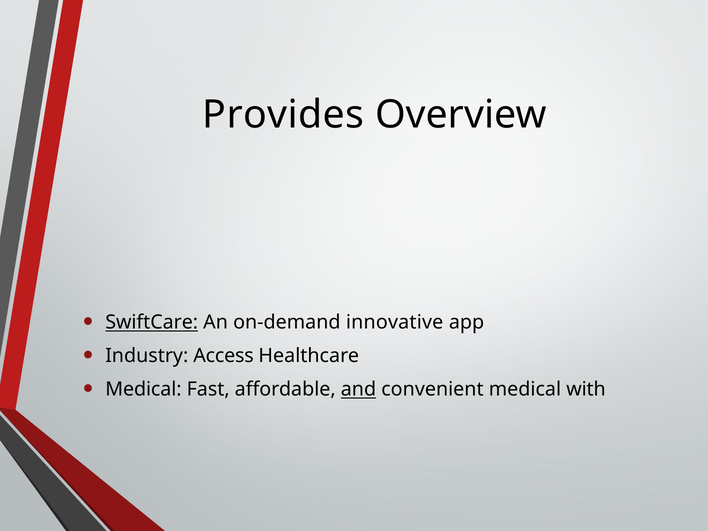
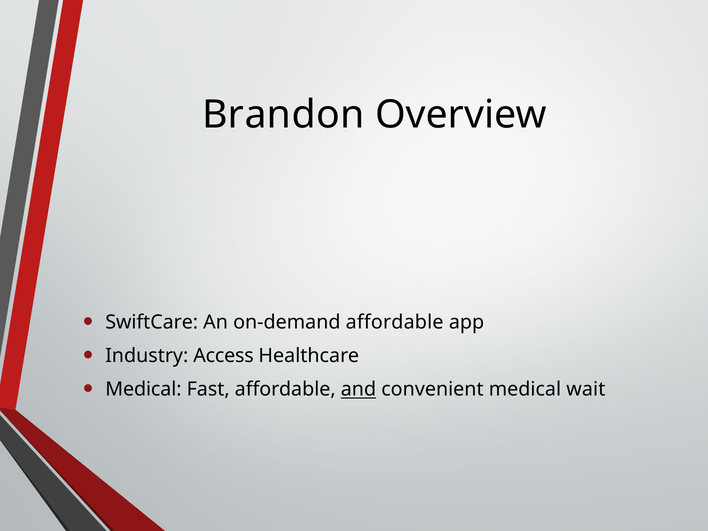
Provides: Provides -> Brandon
SwiftCare underline: present -> none
on-demand innovative: innovative -> affordable
with: with -> wait
